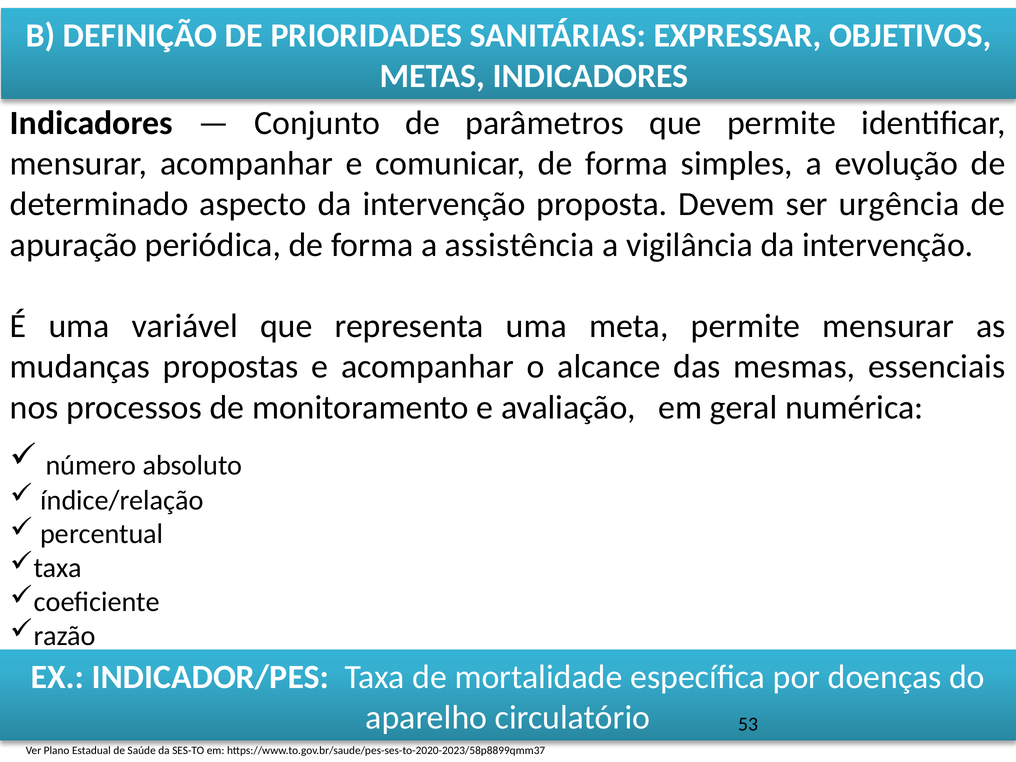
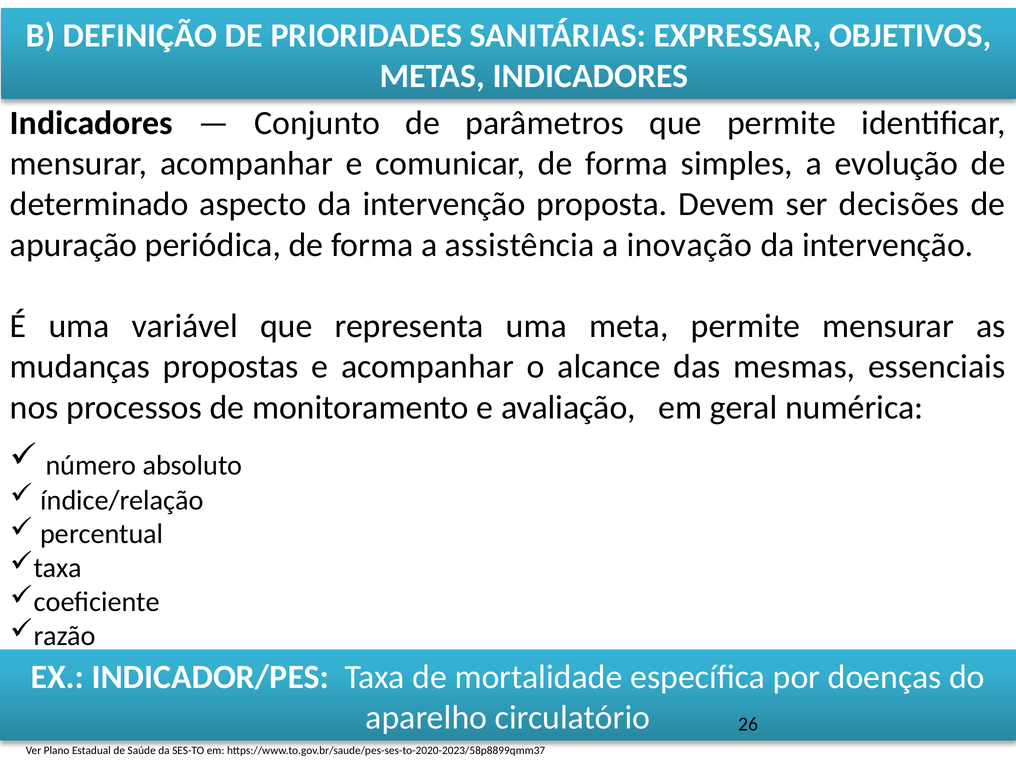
urgência: urgência -> decisões
vigilância: vigilância -> inovação
53: 53 -> 26
